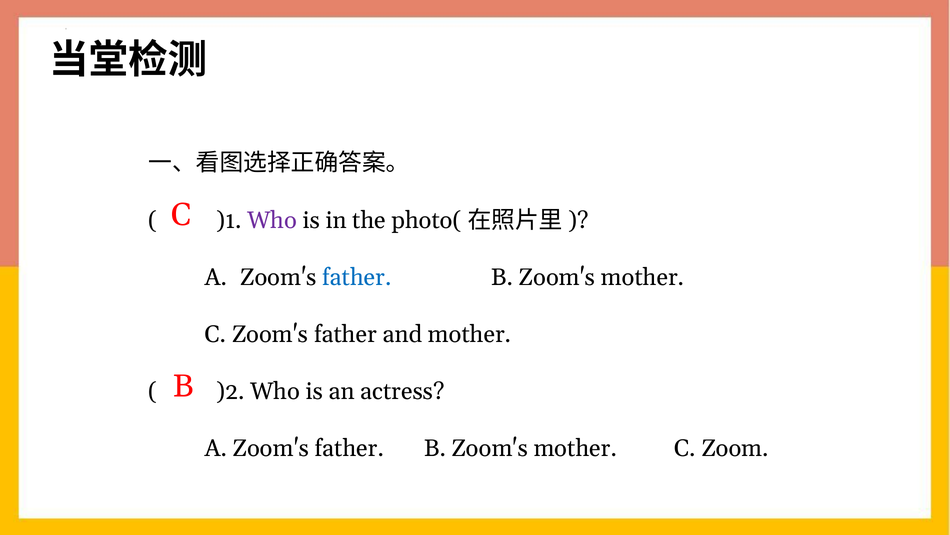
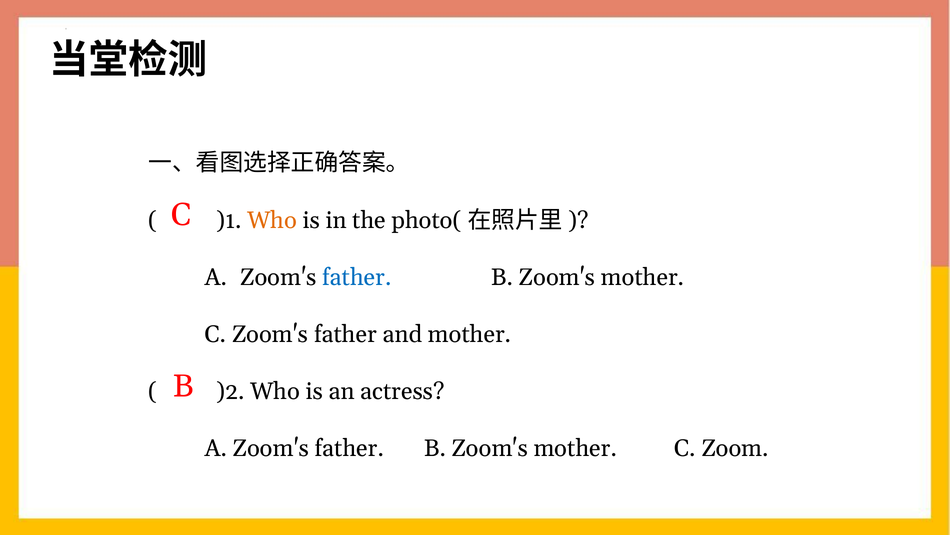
Who at (272, 220) colour: purple -> orange
